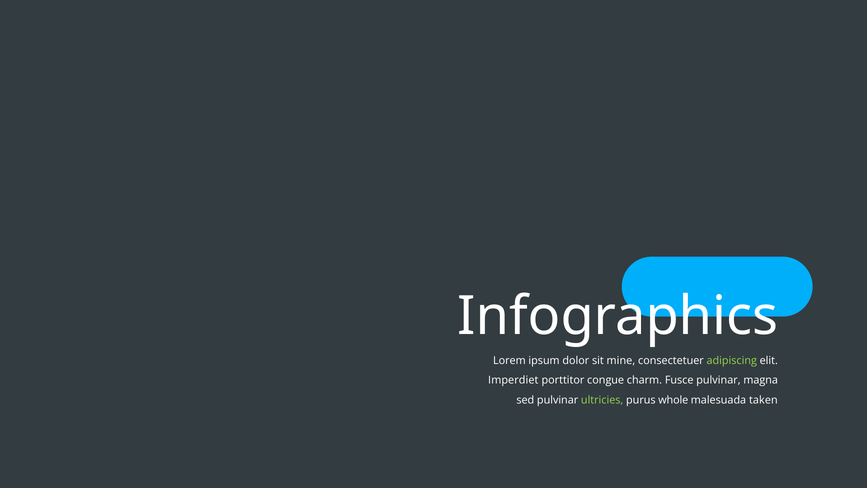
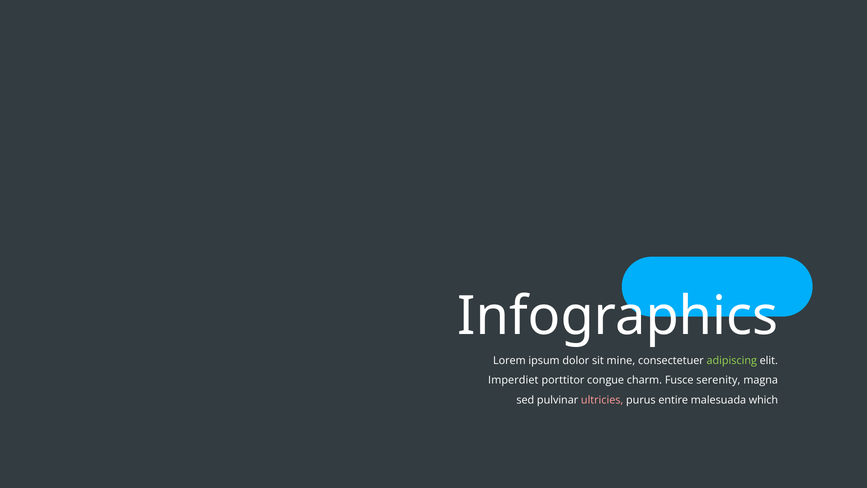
Fusce pulvinar: pulvinar -> serenity
ultricies colour: light green -> pink
whole: whole -> entire
taken: taken -> which
